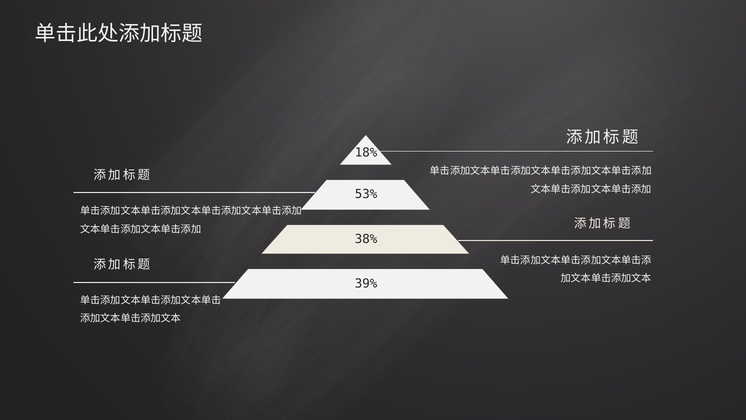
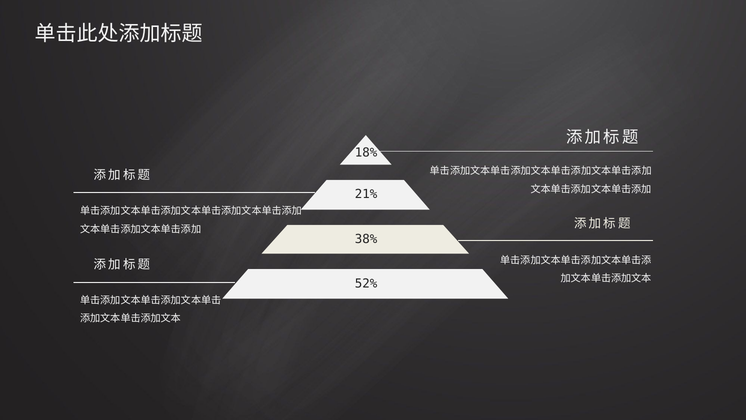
53%: 53% -> 21%
39%: 39% -> 52%
